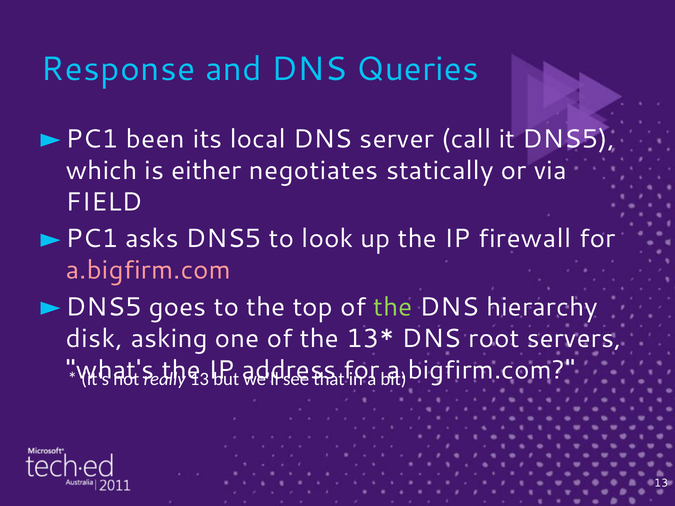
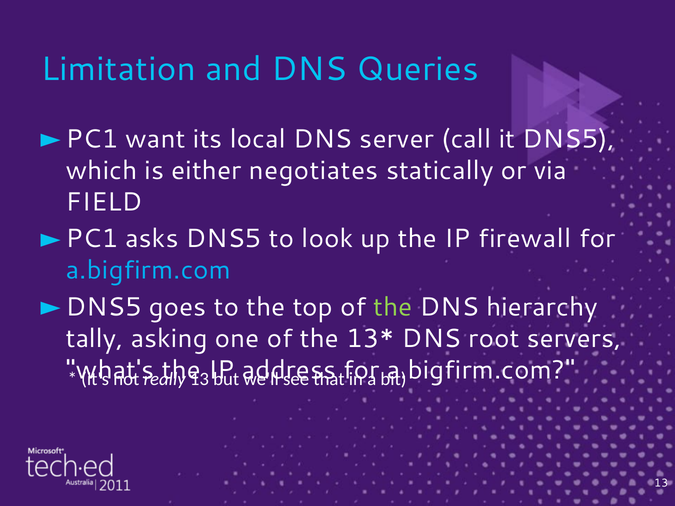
Response: Response -> Limitation
been: been -> want
a.bigfirm.com at (148, 270) colour: pink -> light blue
disk: disk -> tally
